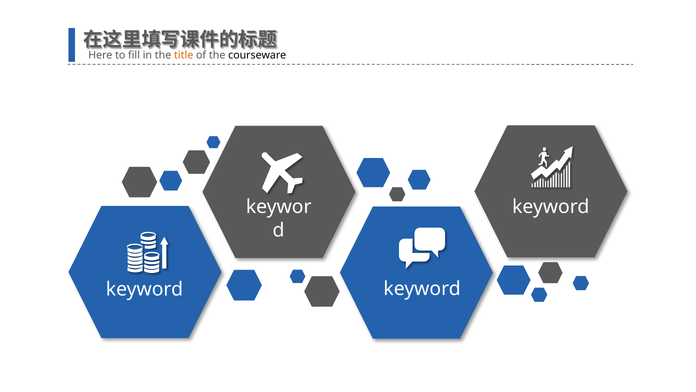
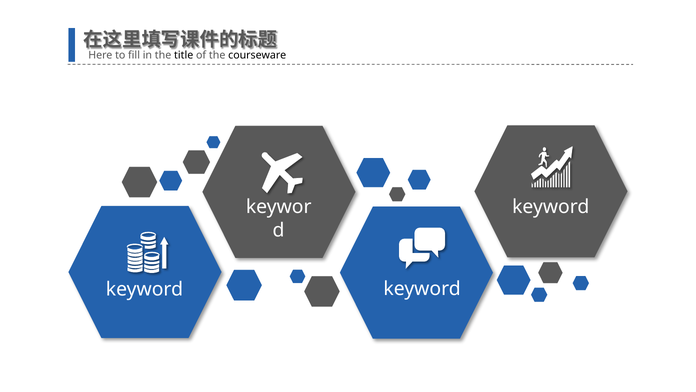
title colour: orange -> black
